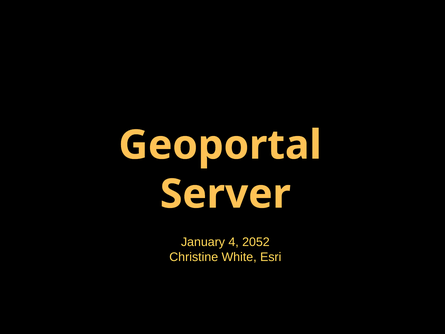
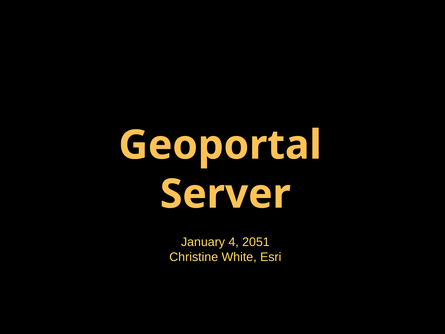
2052: 2052 -> 2051
